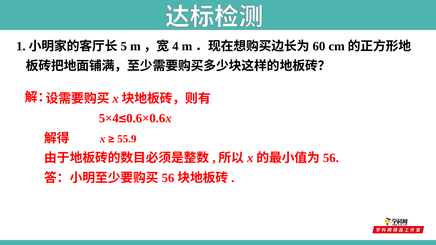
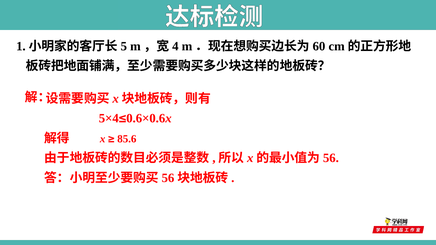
55.9: 55.9 -> 85.6
